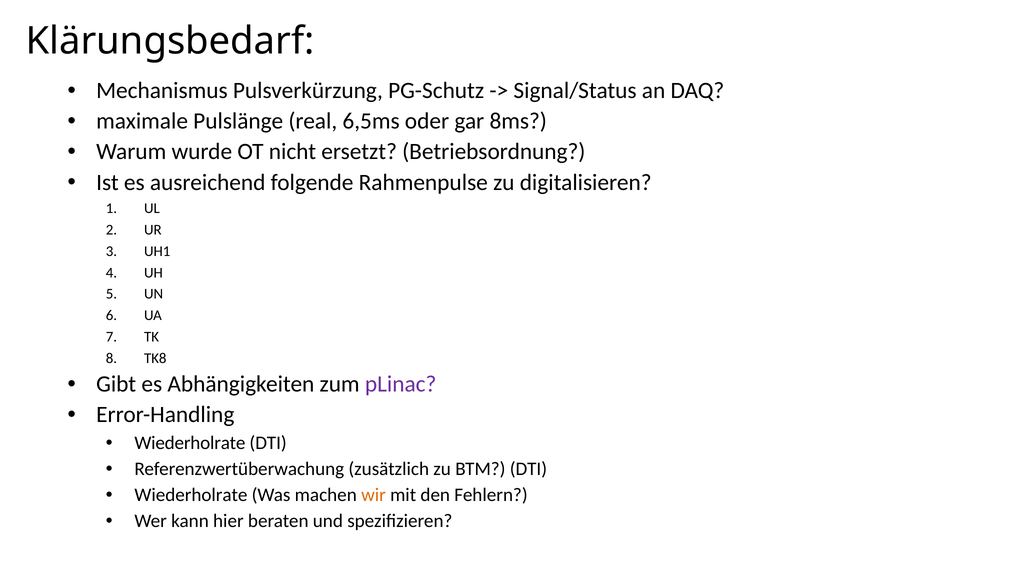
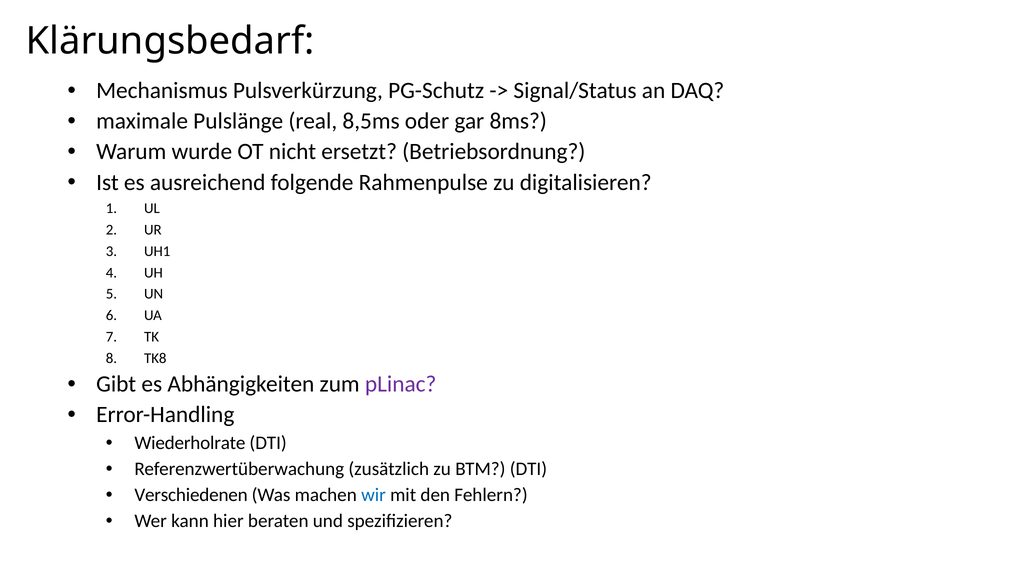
6,5ms: 6,5ms -> 8,5ms
Wiederholrate at (191, 495): Wiederholrate -> Verschiedenen
wir colour: orange -> blue
